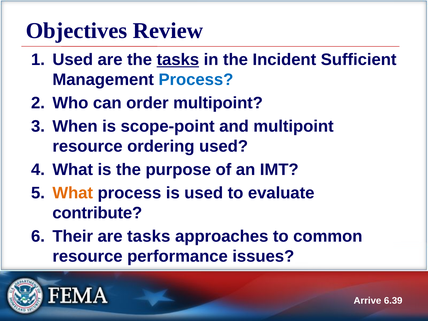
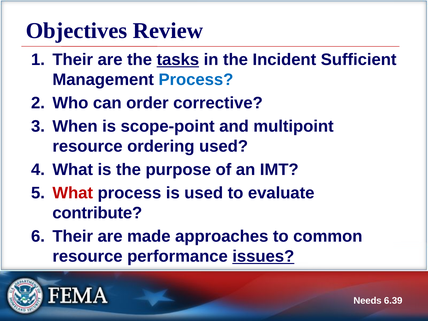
Used at (73, 60): Used -> Their
order multipoint: multipoint -> corrective
What at (73, 193) colour: orange -> red
are tasks: tasks -> made
issues underline: none -> present
Arrive: Arrive -> Needs
